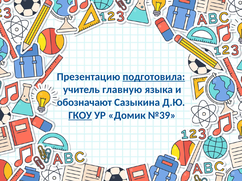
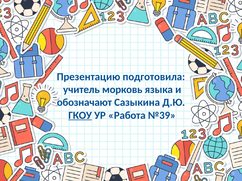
подготовила underline: present -> none
главную: главную -> морковь
Домик: Домик -> Работа
